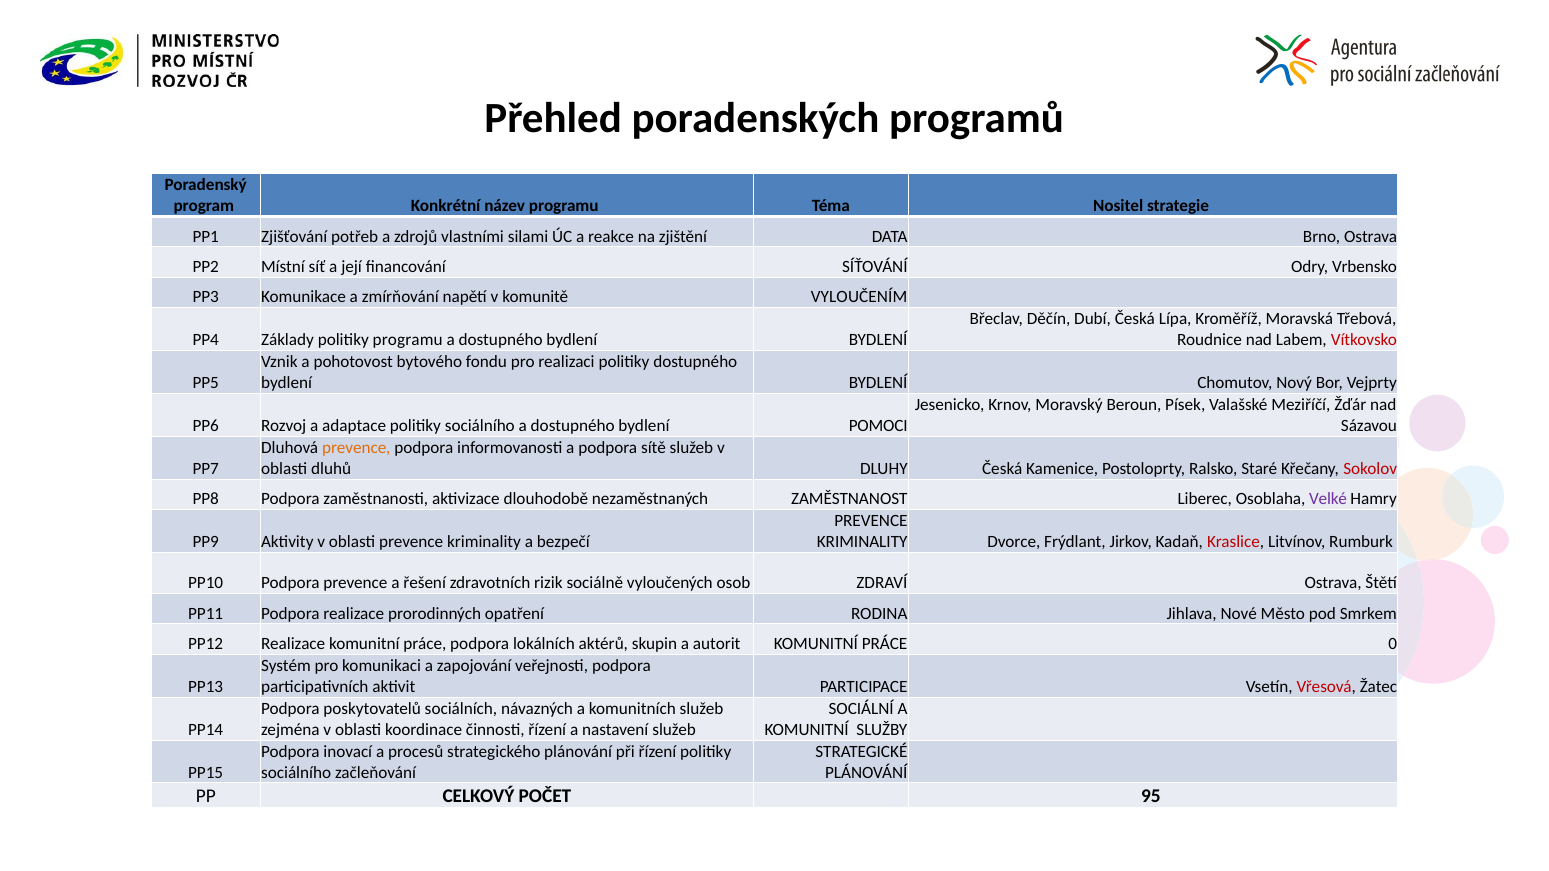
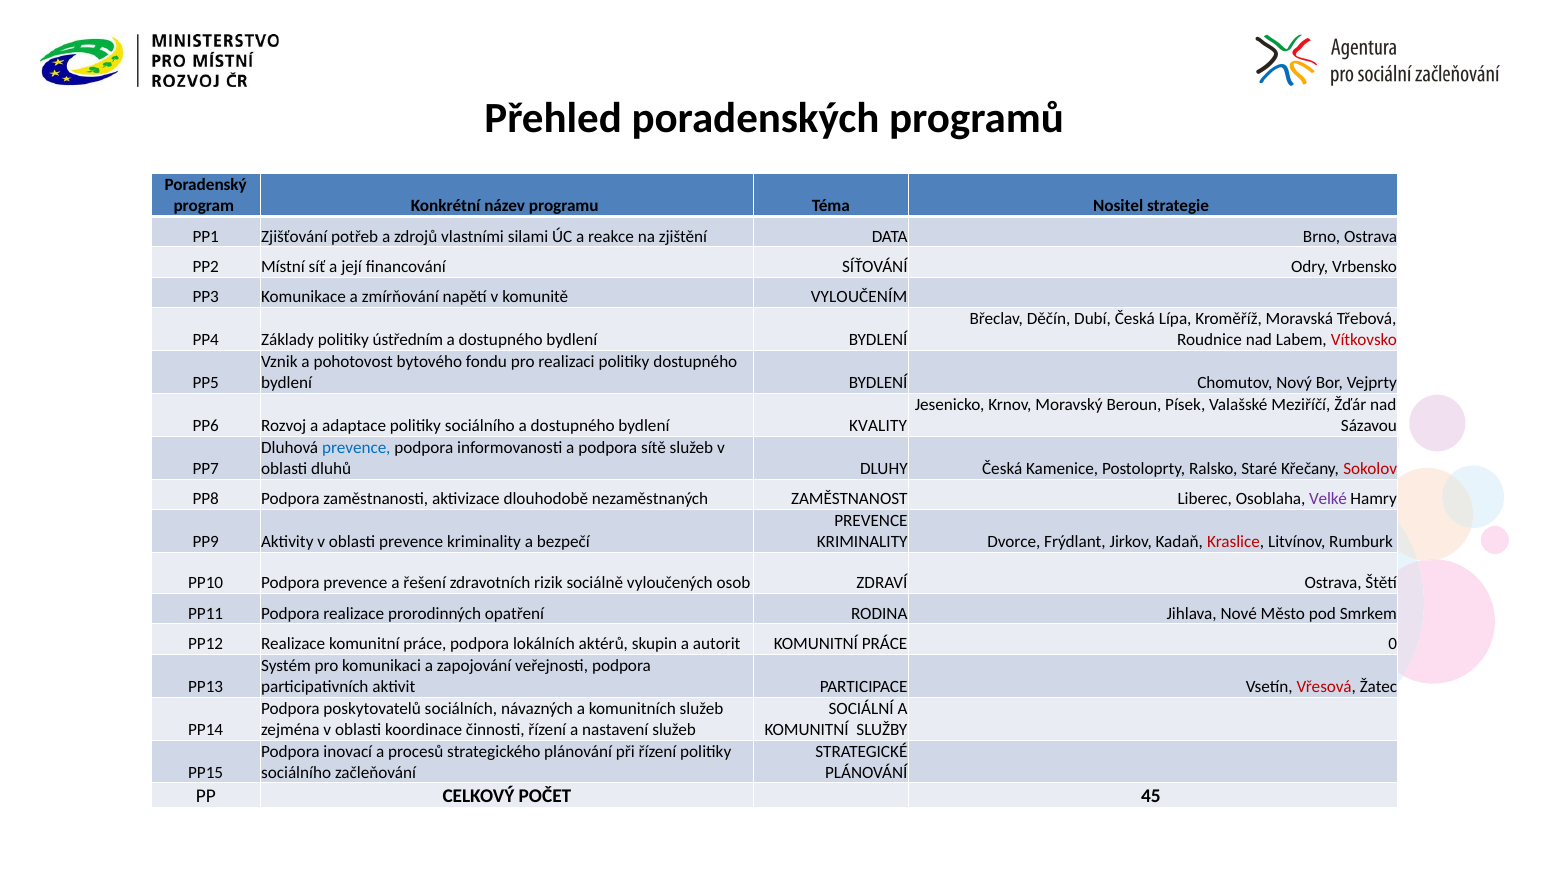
politiky programu: programu -> ústředním
POMOCI: POMOCI -> KVALITY
prevence at (356, 448) colour: orange -> blue
95: 95 -> 45
